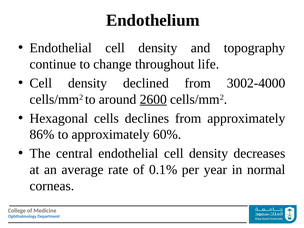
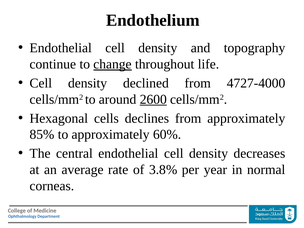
change underline: none -> present
3002-4000: 3002-4000 -> 4727-4000
86%: 86% -> 85%
0.1%: 0.1% -> 3.8%
